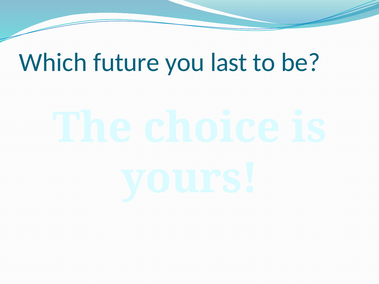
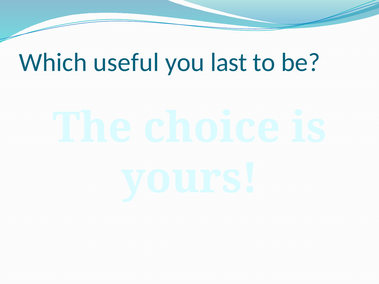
future: future -> useful
